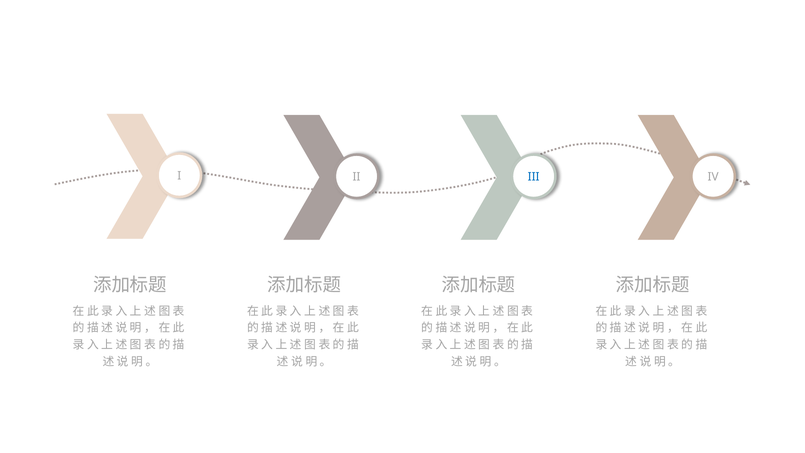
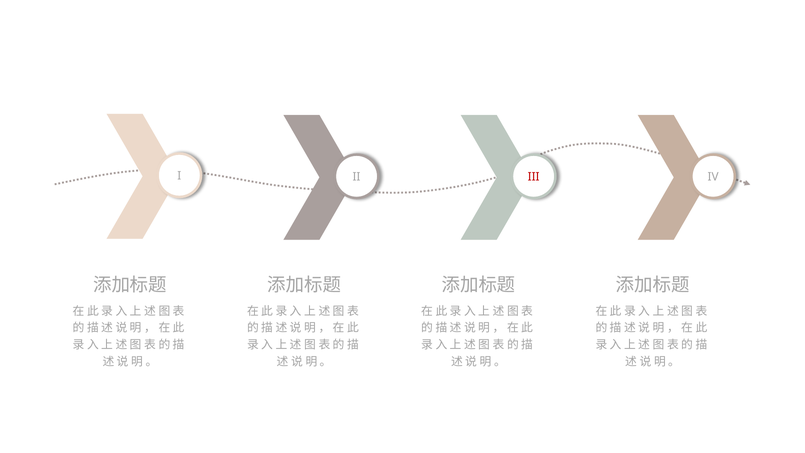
III colour: blue -> red
